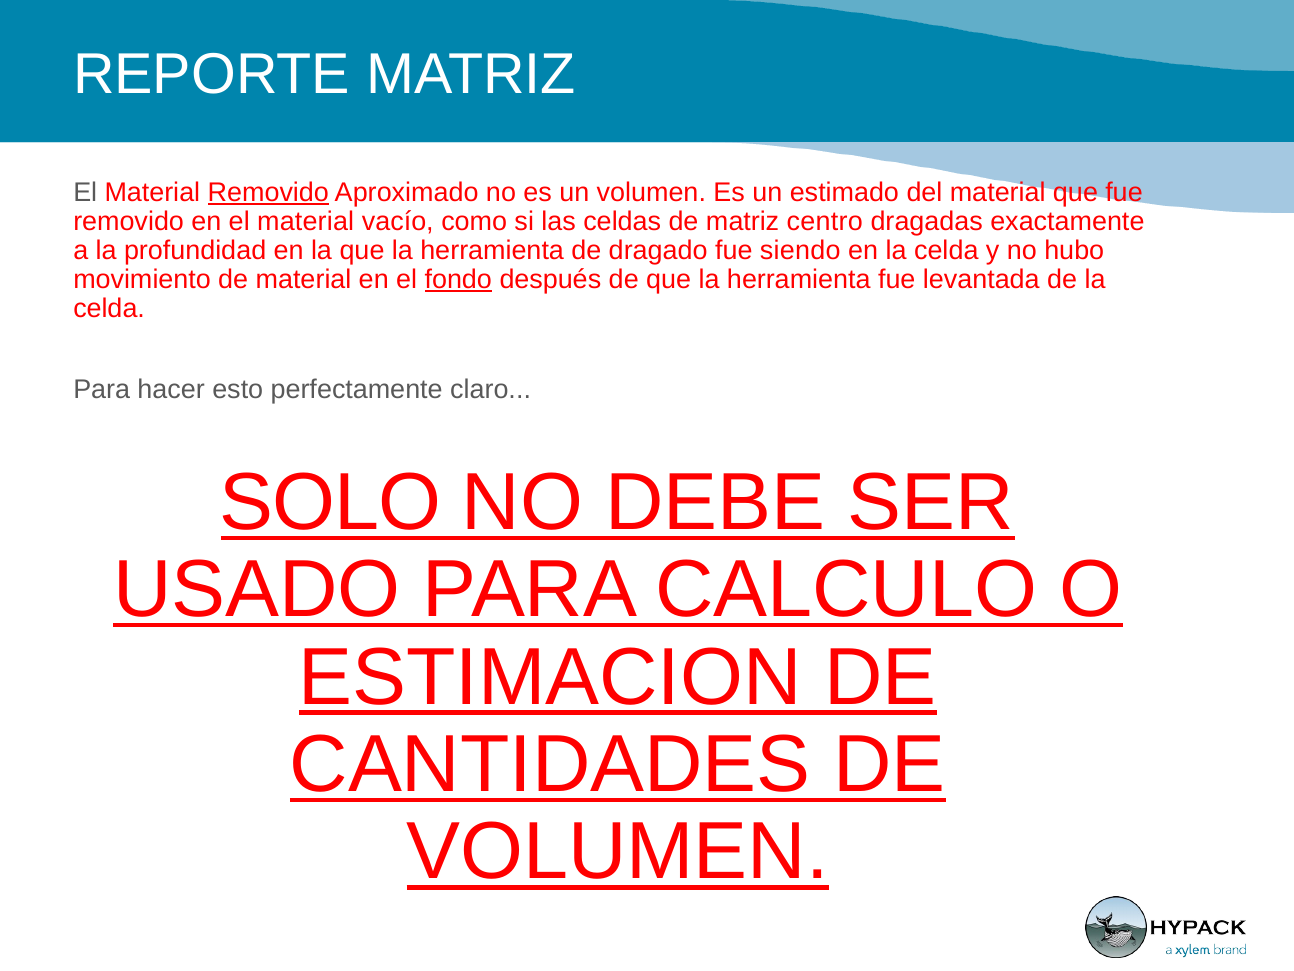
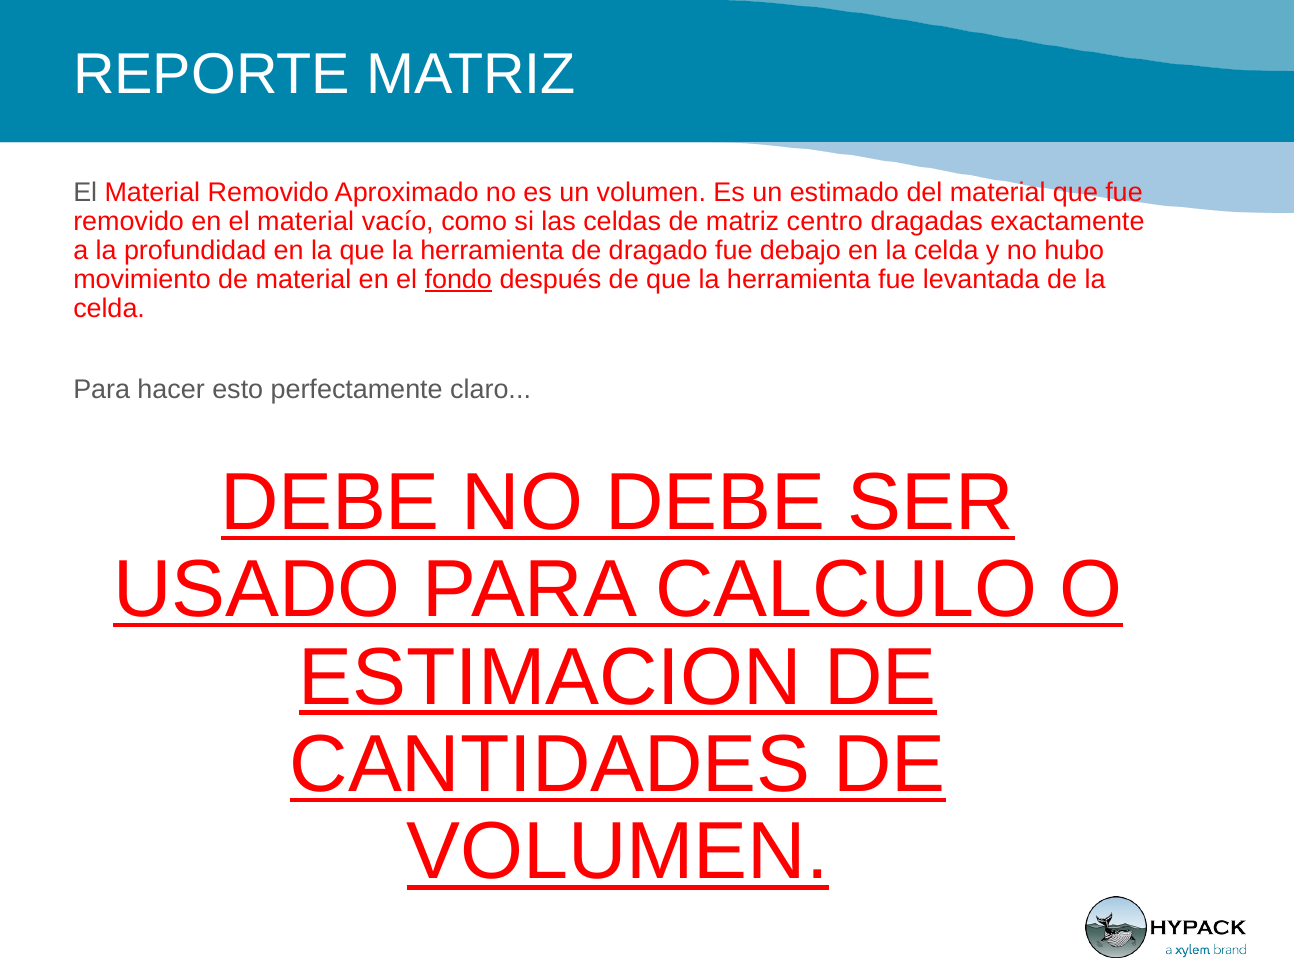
Removido at (268, 192) underline: present -> none
siendo: siendo -> debajo
SOLO at (330, 502): SOLO -> DEBE
